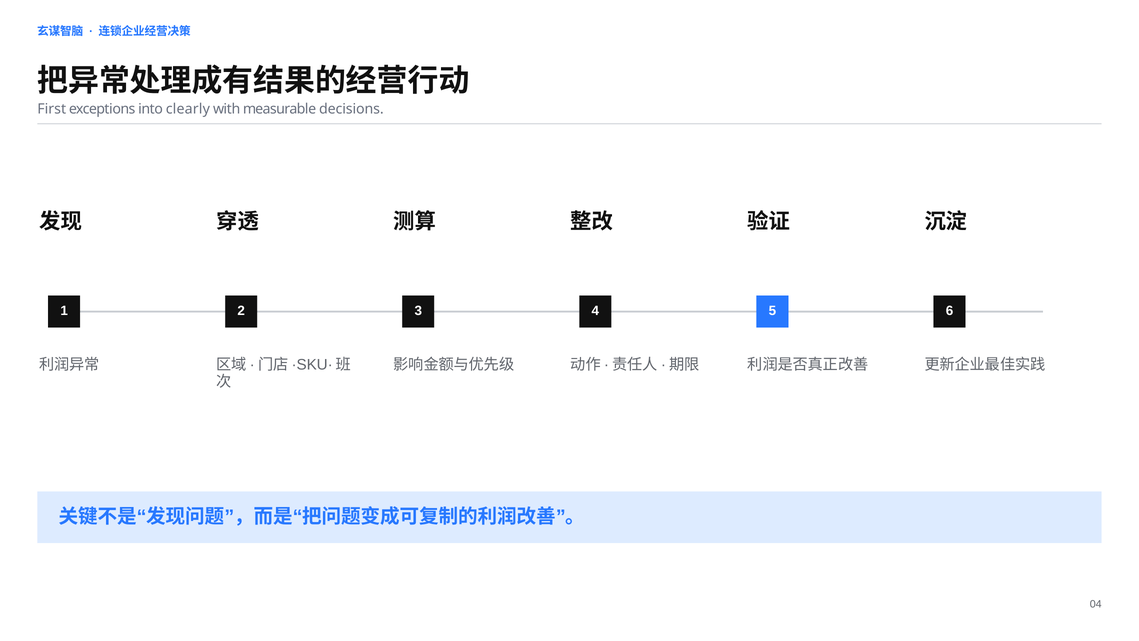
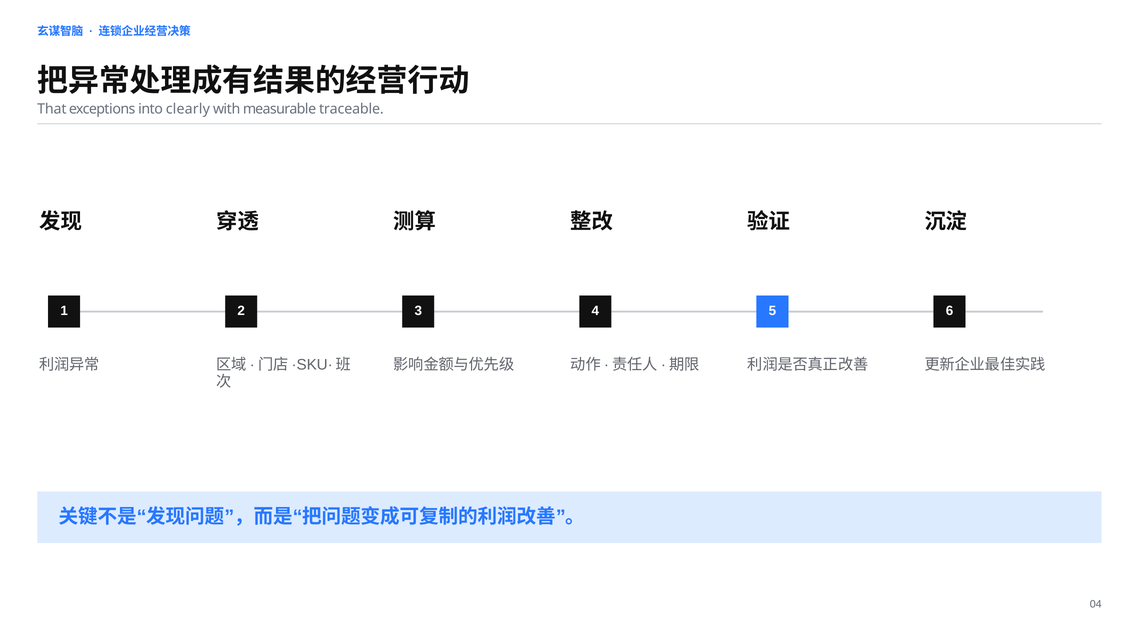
First: First -> That
decisions: decisions -> traceable
